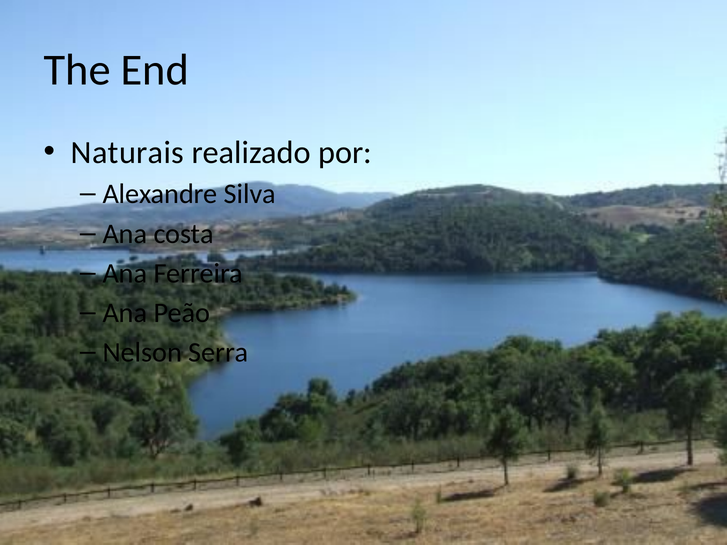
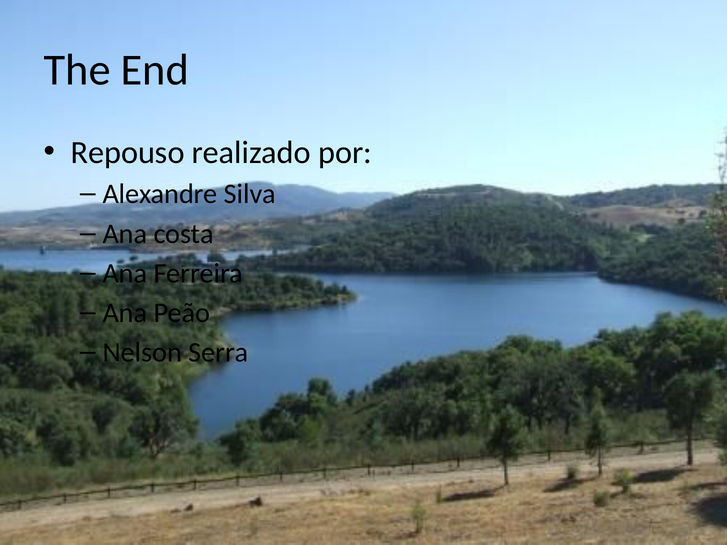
Naturais: Naturais -> Repouso
